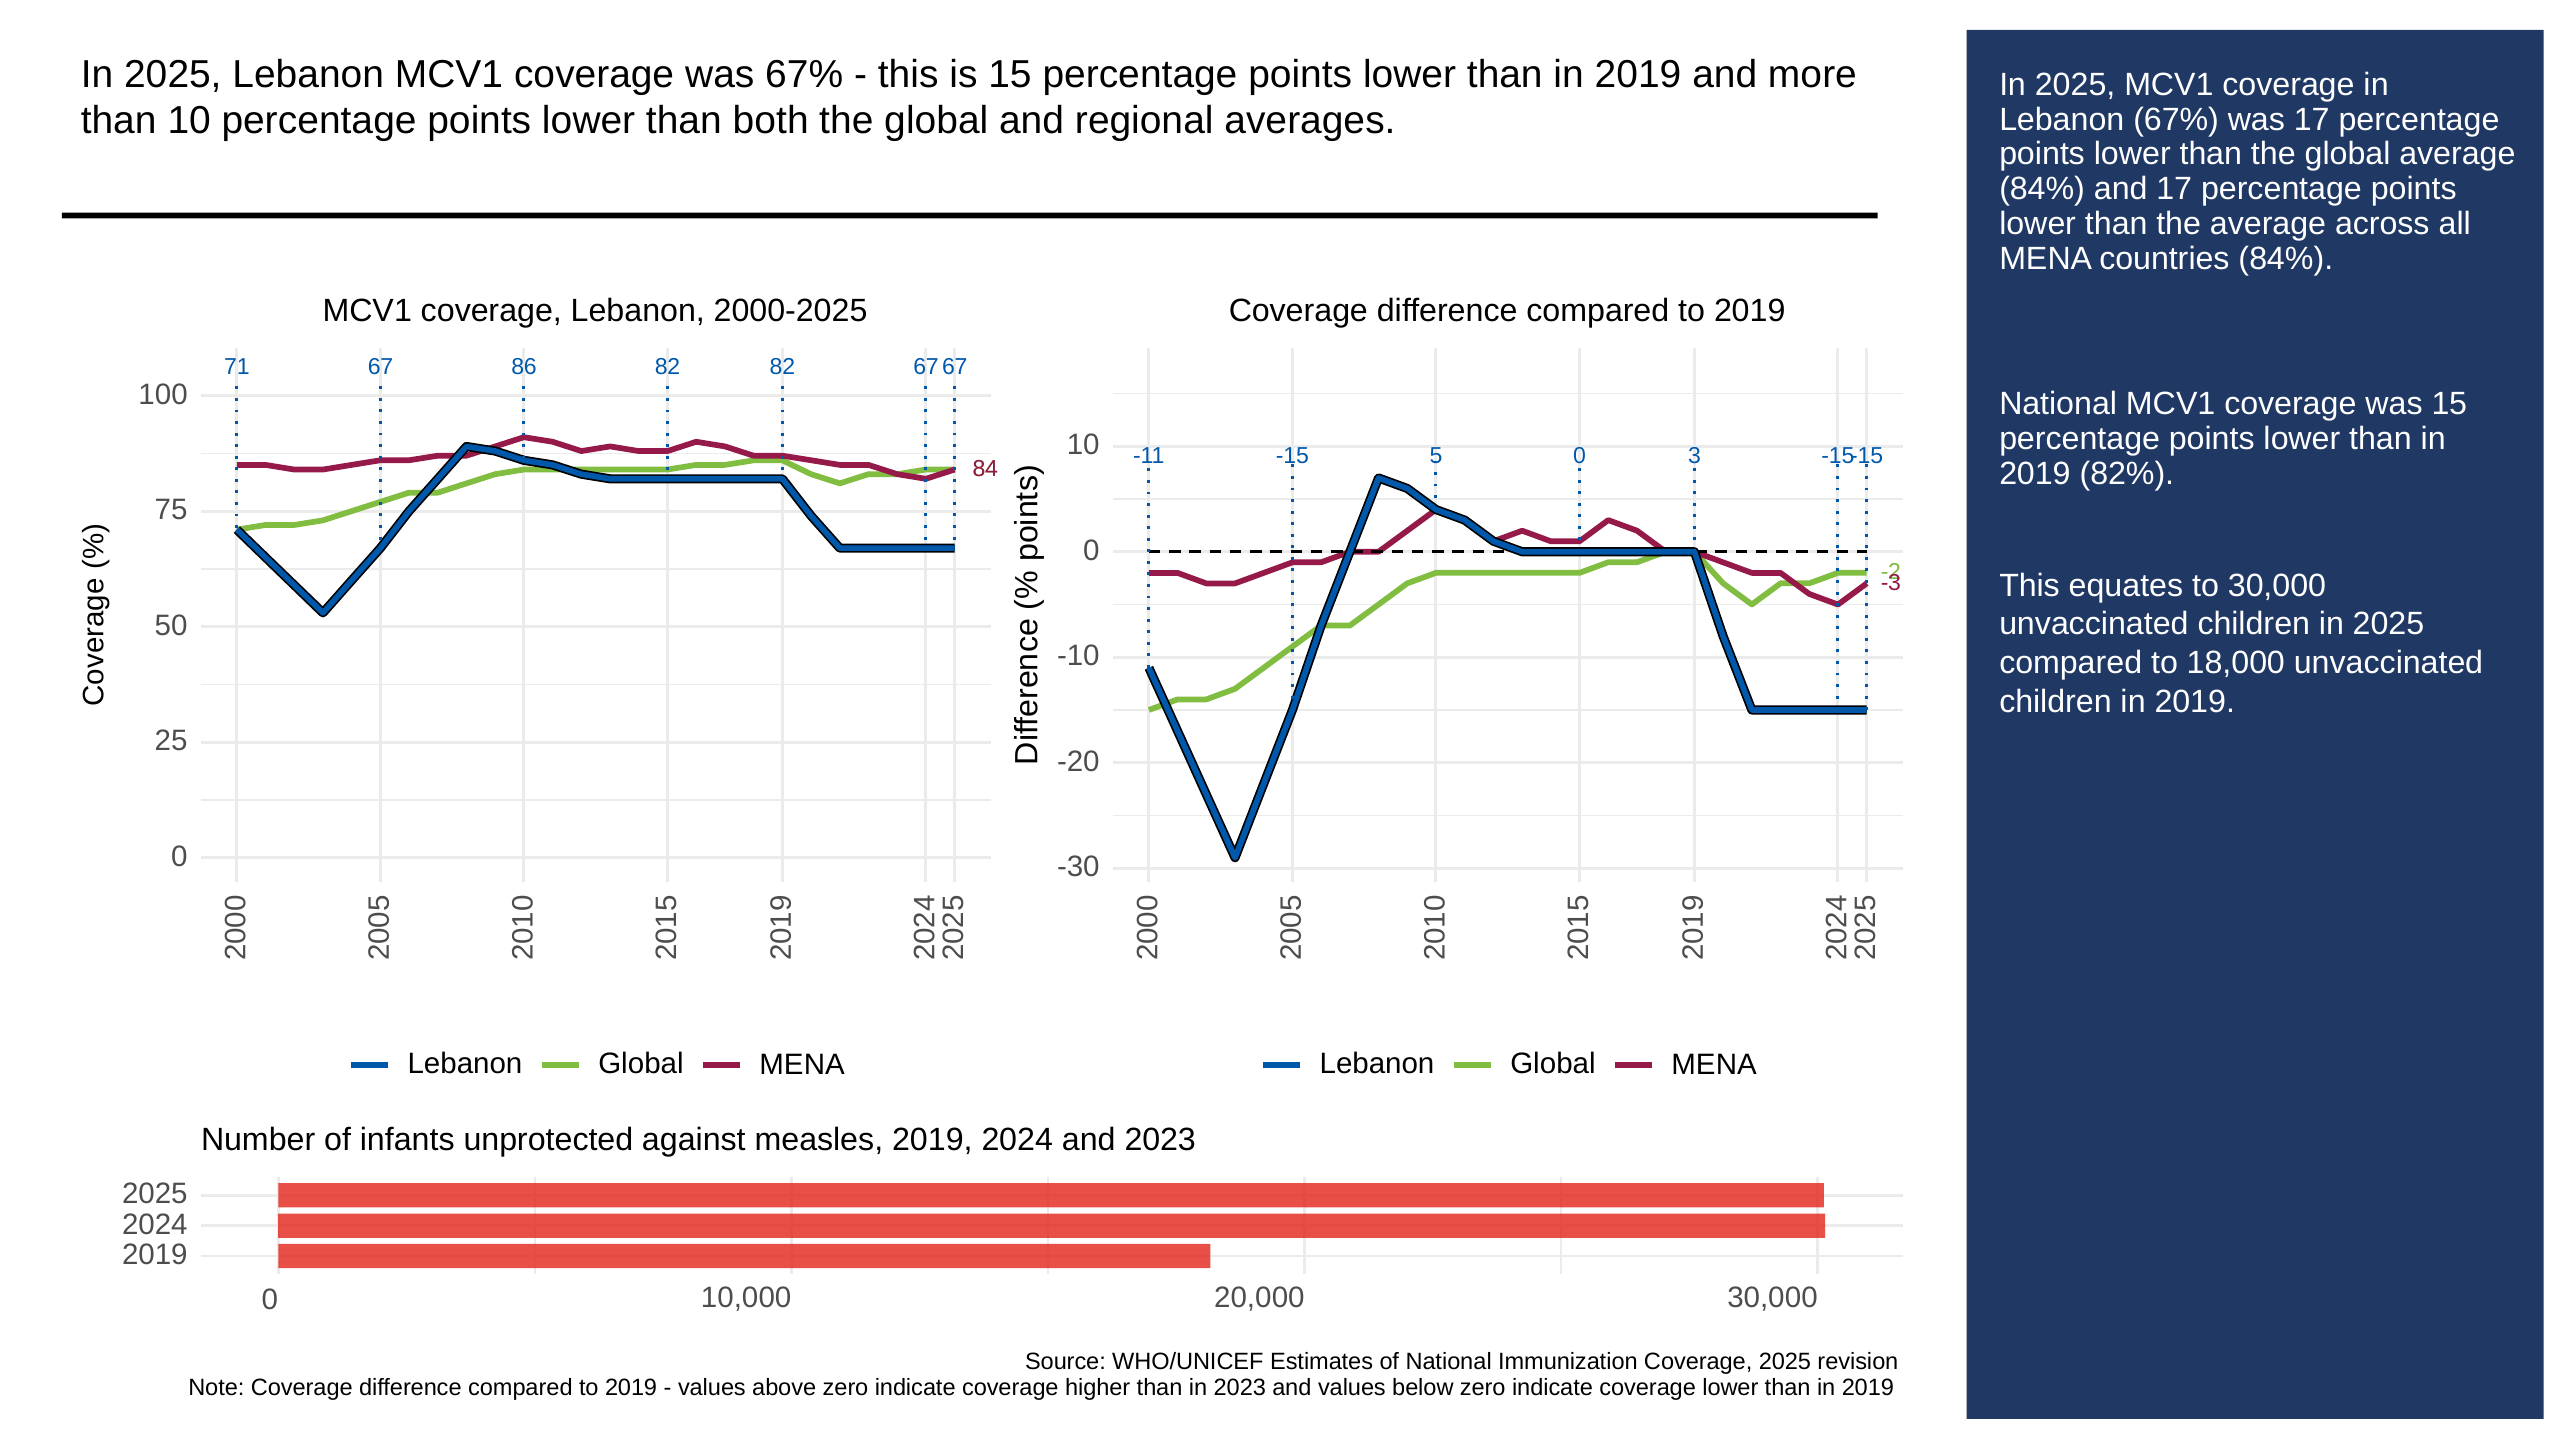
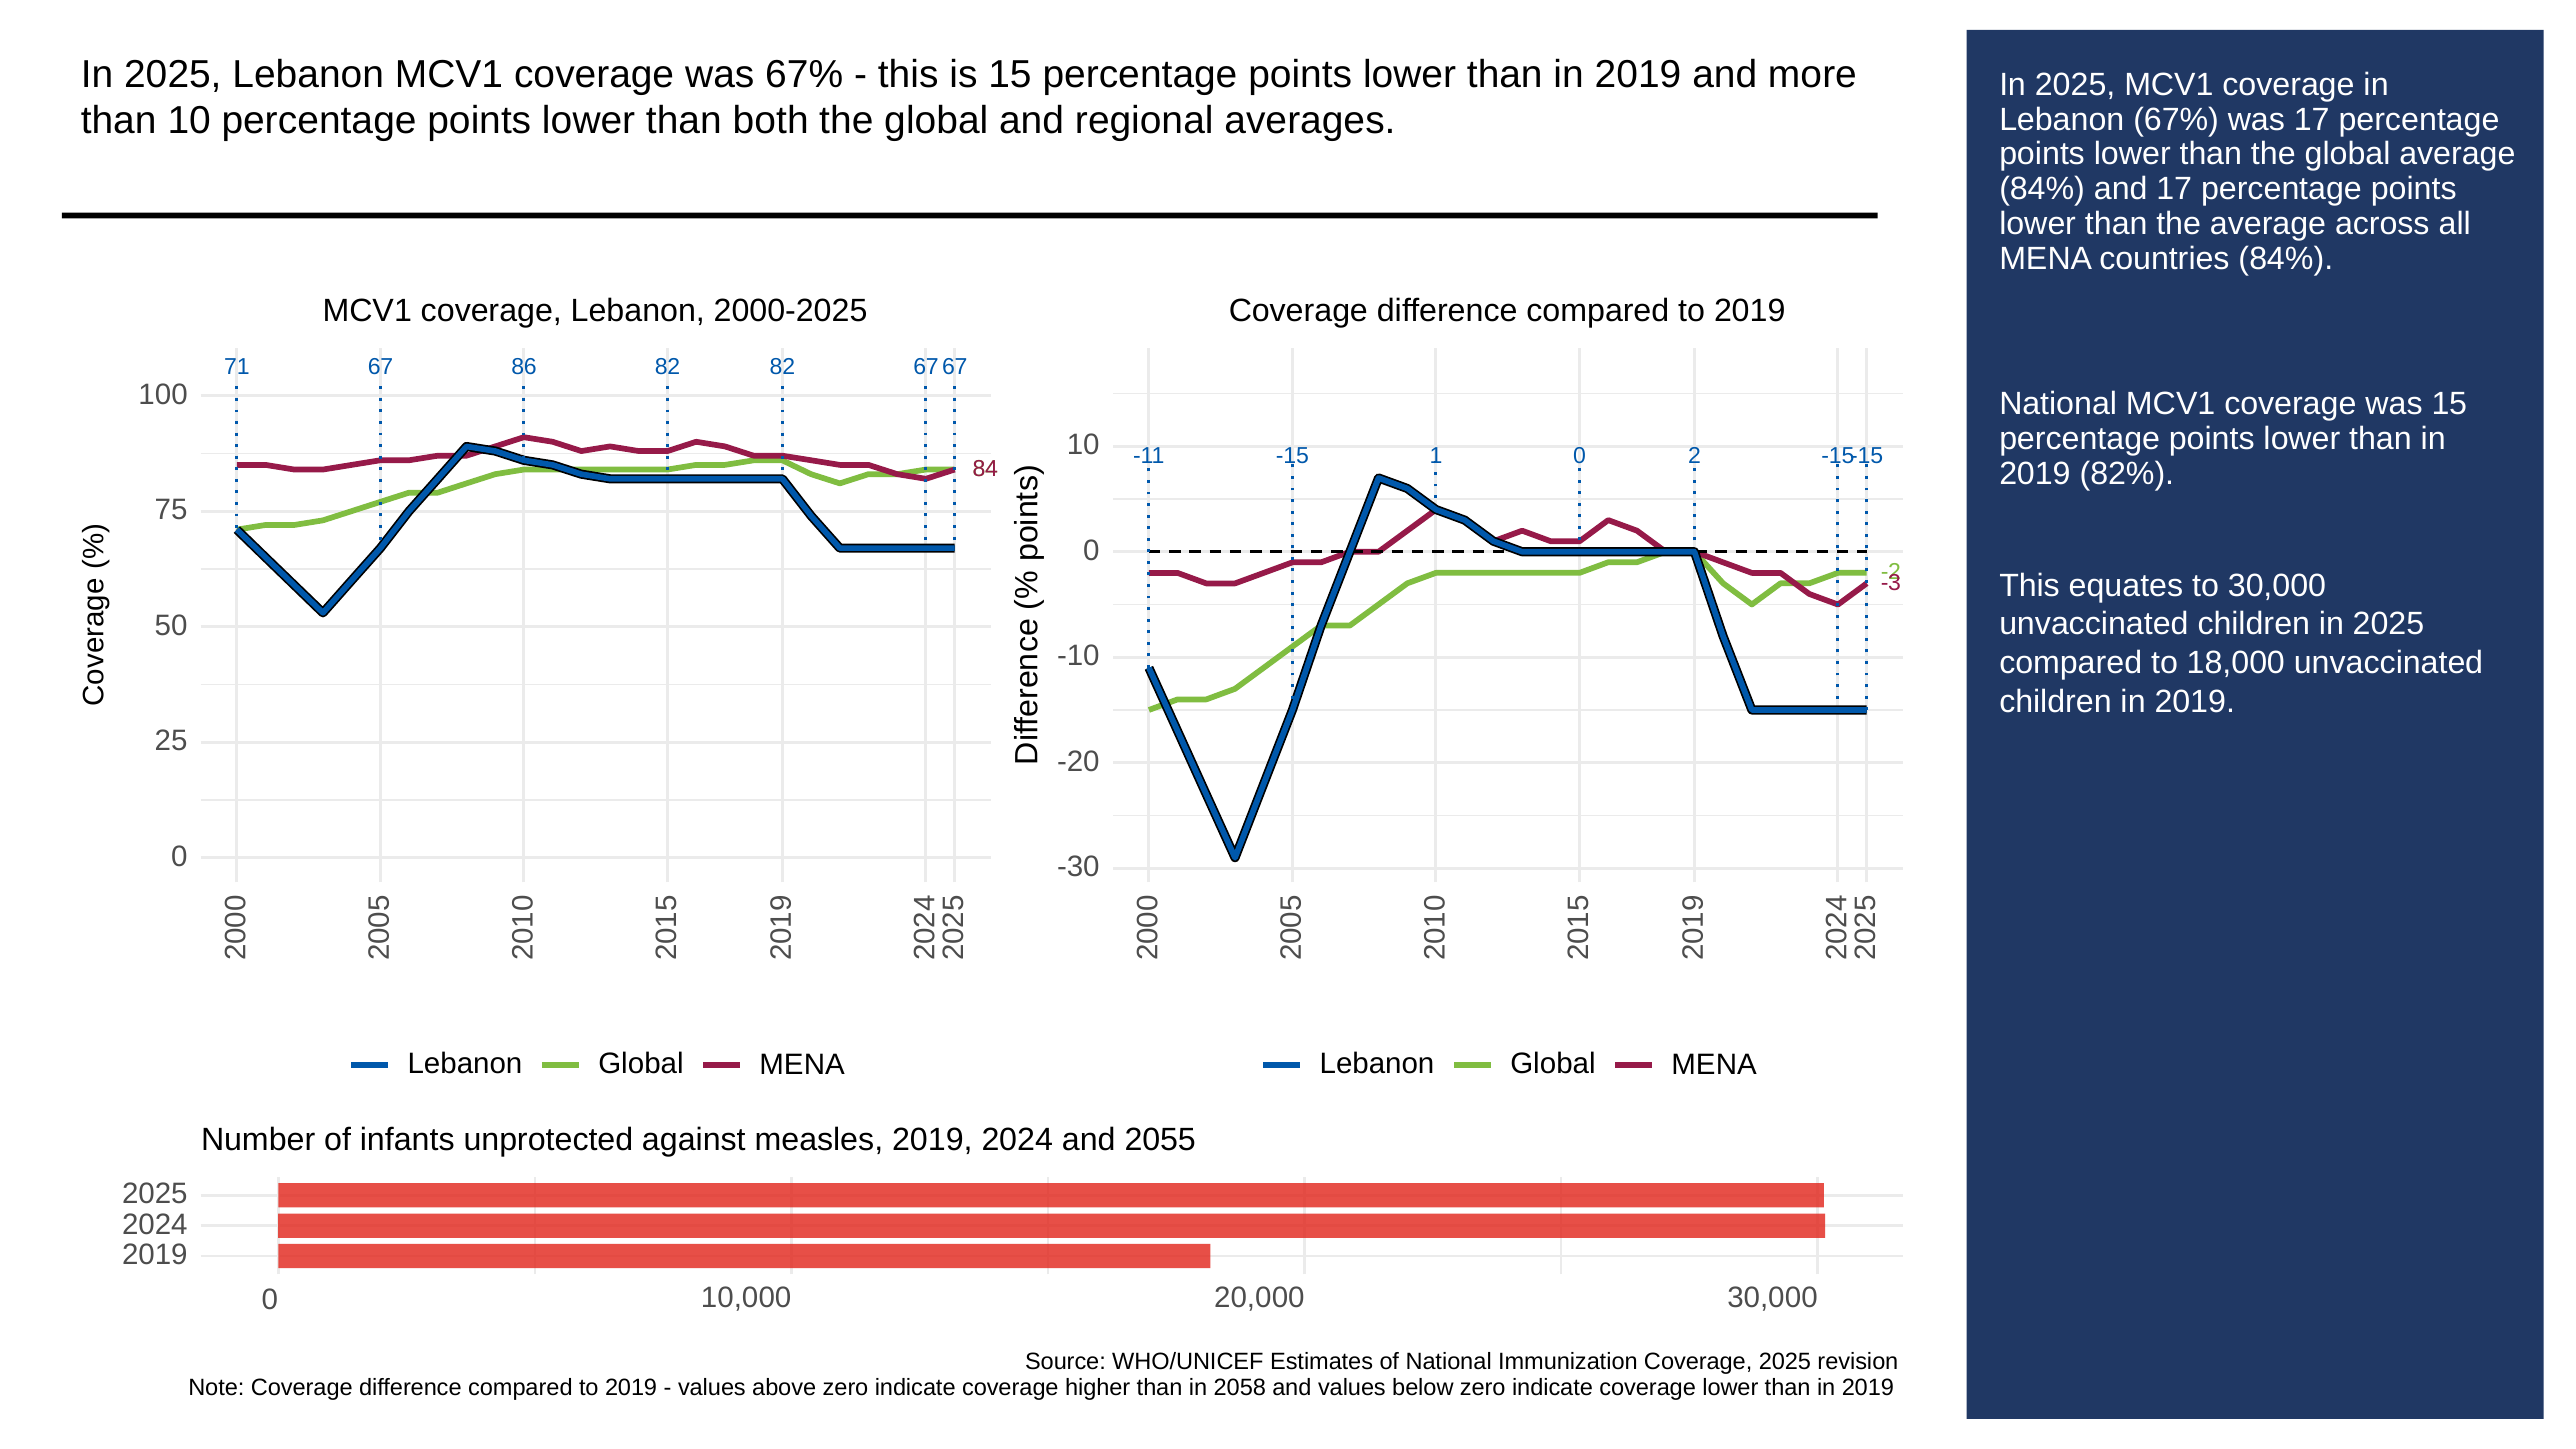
-15 5: 5 -> 1
3 at (1694, 456): 3 -> 2
and 2023: 2023 -> 2055
in 2023: 2023 -> 2058
